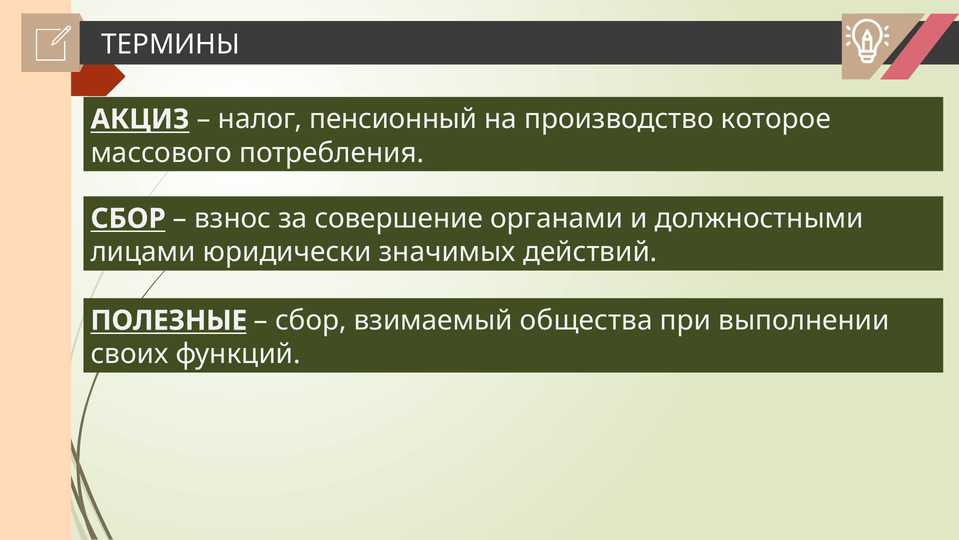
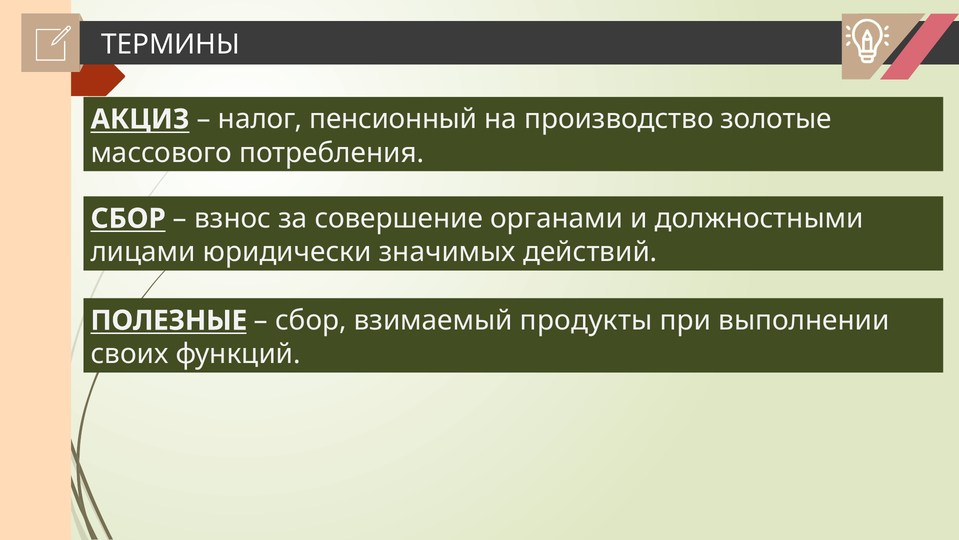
которое: которое -> золотые
общества: общества -> продукты
